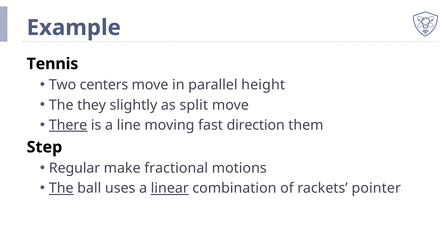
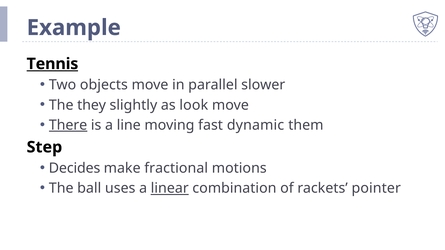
Tennis underline: none -> present
centers: centers -> objects
height: height -> slower
split: split -> look
direction: direction -> dynamic
Regular: Regular -> Decides
The at (61, 189) underline: present -> none
